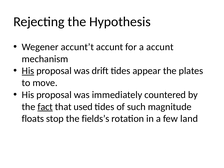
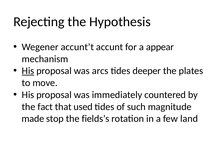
a accunt: accunt -> appear
drift: drift -> arcs
appear: appear -> deeper
fact underline: present -> none
floats: floats -> made
